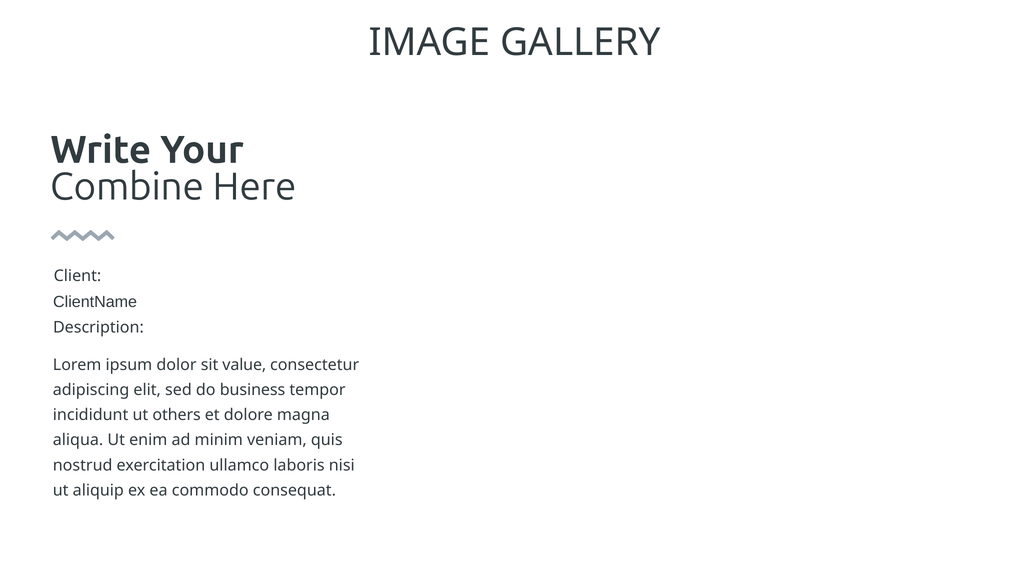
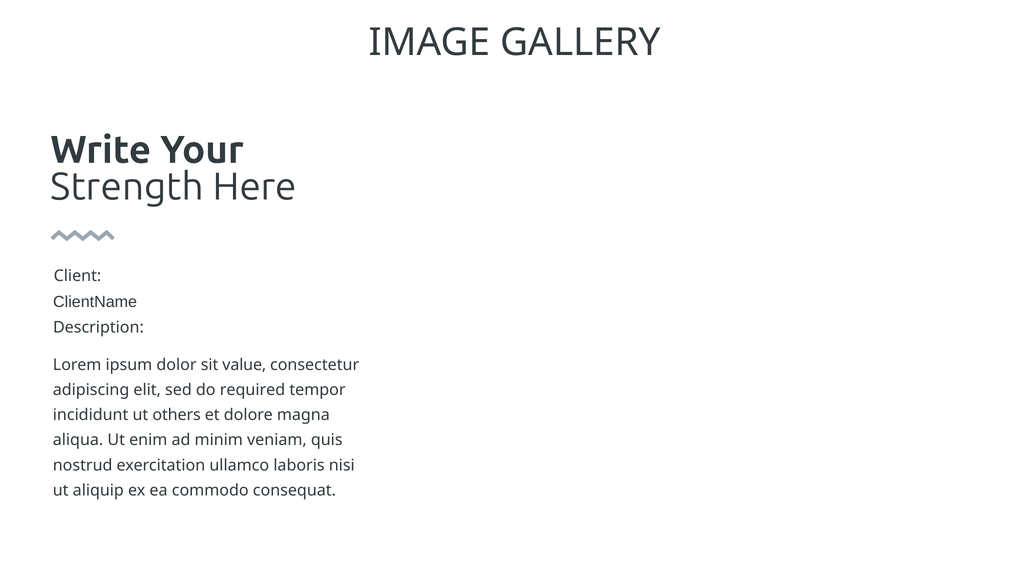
Combine: Combine -> Strength
business: business -> required
